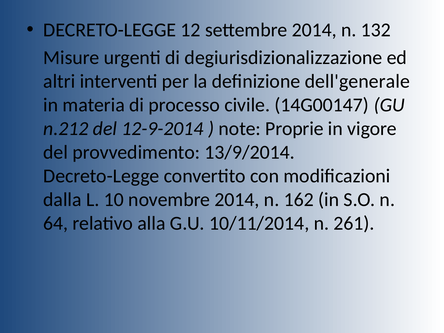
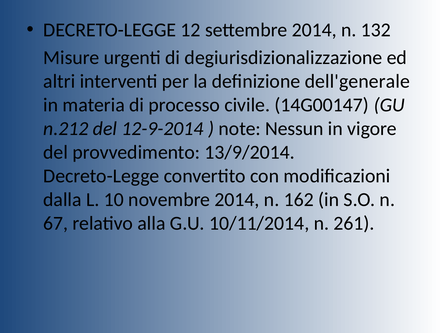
Proprie: Proprie -> Nessun
64: 64 -> 67
